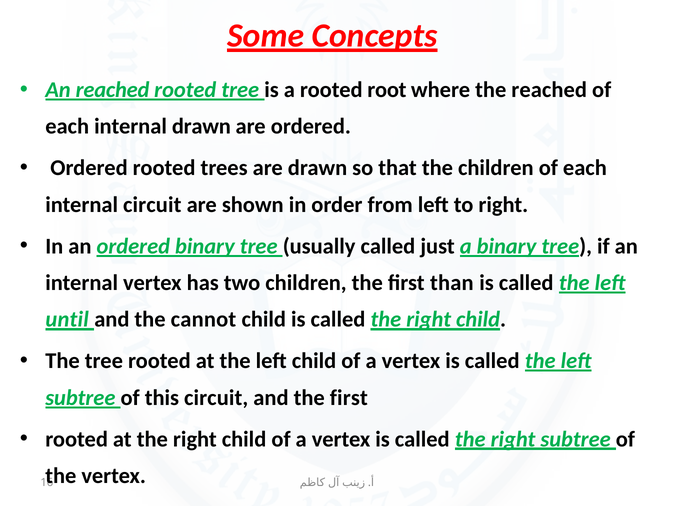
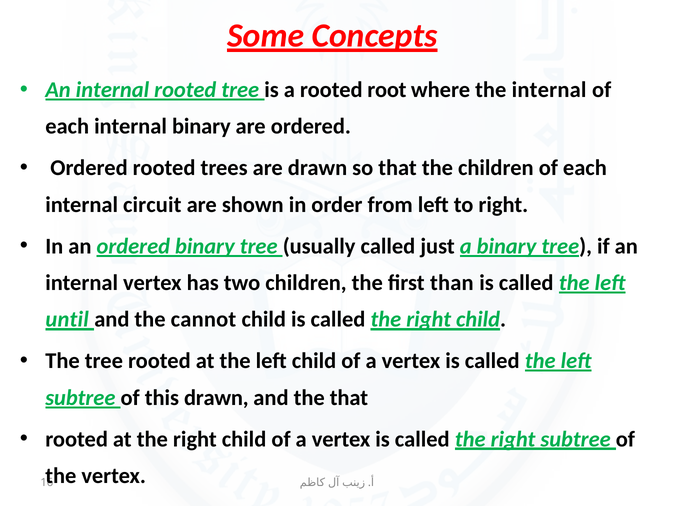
reached at (113, 90): reached -> internal
the reached: reached -> internal
internal drawn: drawn -> binary
this circuit: circuit -> drawn
and the first: first -> that
